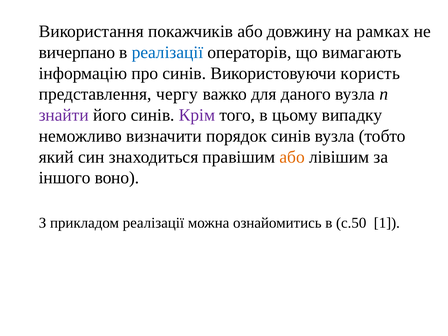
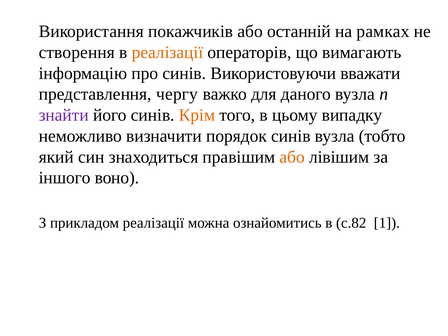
довжину: довжину -> останній
вичерпано: вичерпано -> створення
реалізації at (168, 52) colour: blue -> orange
користь: користь -> вважати
Крім colour: purple -> orange
с.50: с.50 -> с.82
